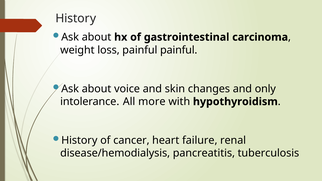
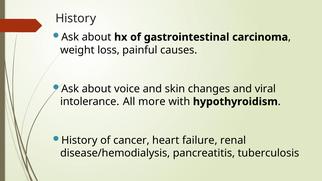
painful painful: painful -> causes
only: only -> viral
